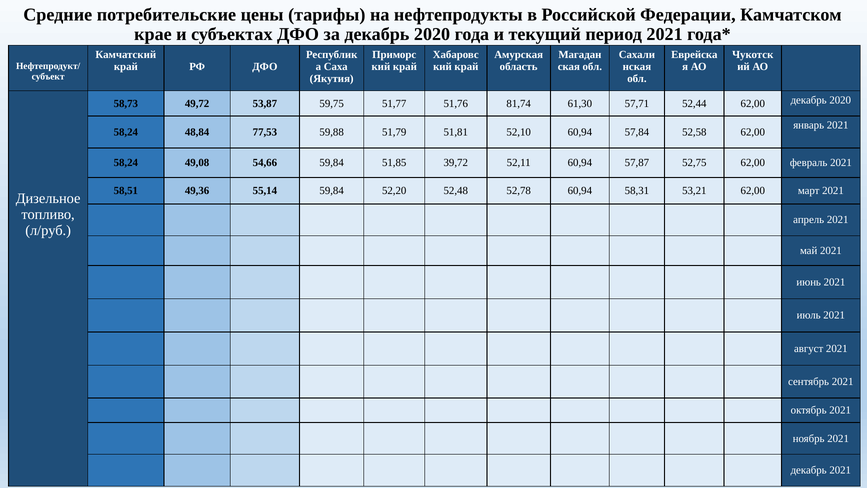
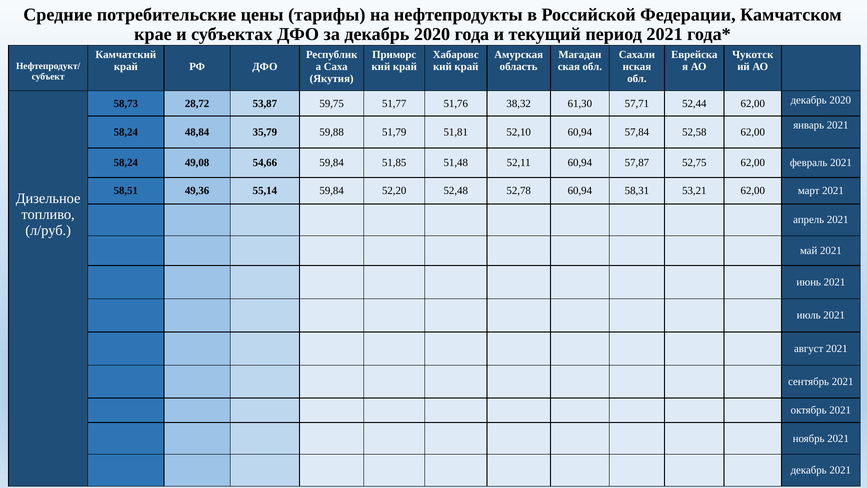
49,72: 49,72 -> 28,72
81,74: 81,74 -> 38,32
77,53: 77,53 -> 35,79
39,72: 39,72 -> 51,48
